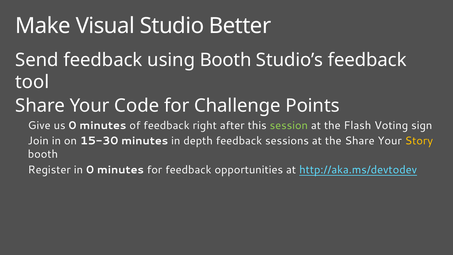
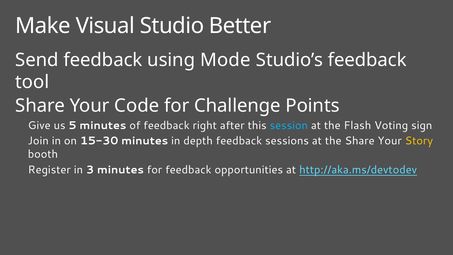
using Booth: Booth -> Mode
us 0: 0 -> 5
session colour: light green -> light blue
in 0: 0 -> 3
